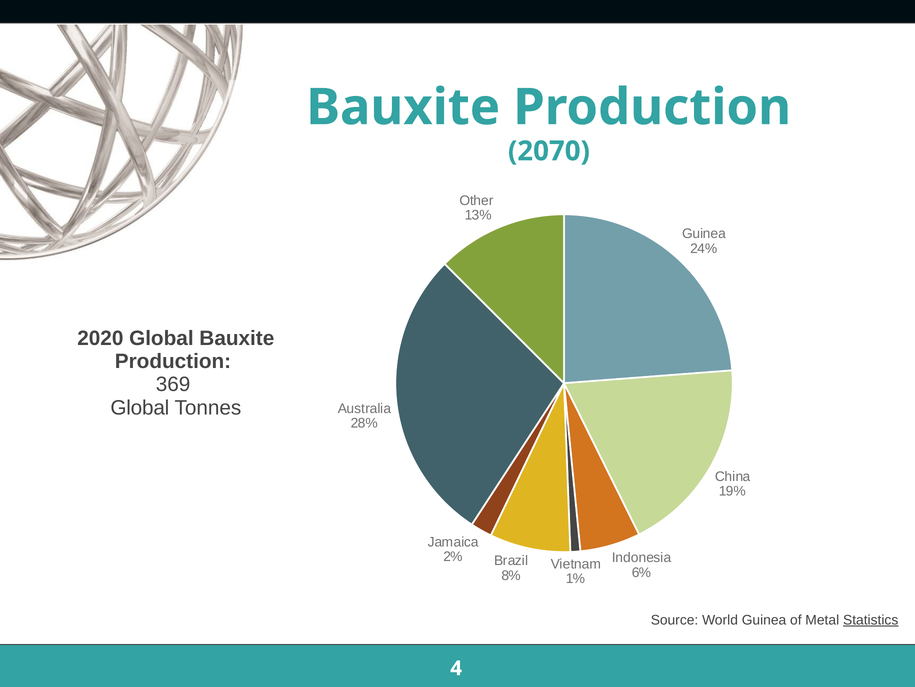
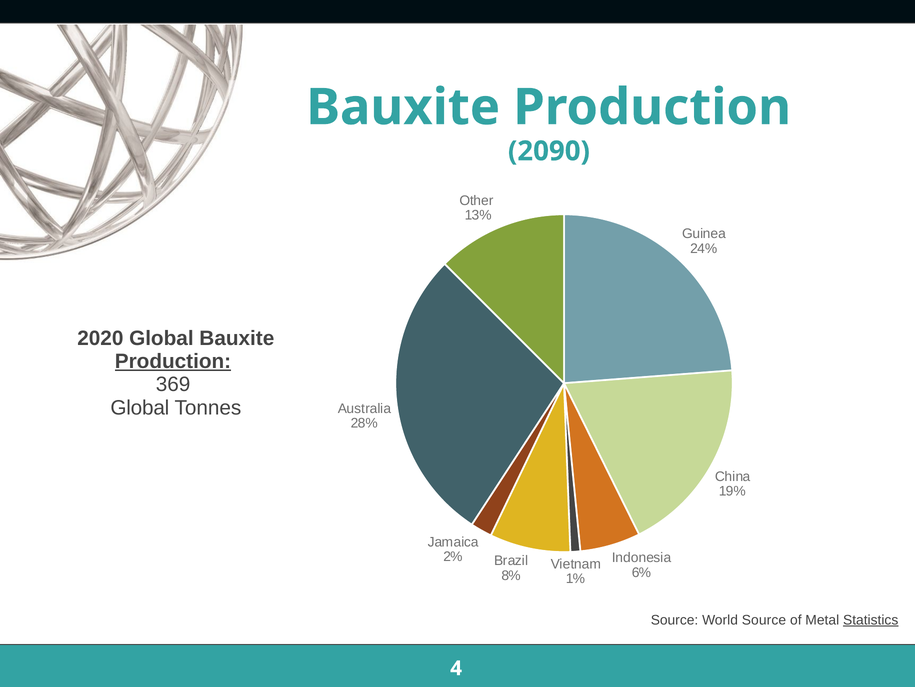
2070: 2070 -> 2090
Production at (173, 361) underline: none -> present
World Guinea: Guinea -> Source
